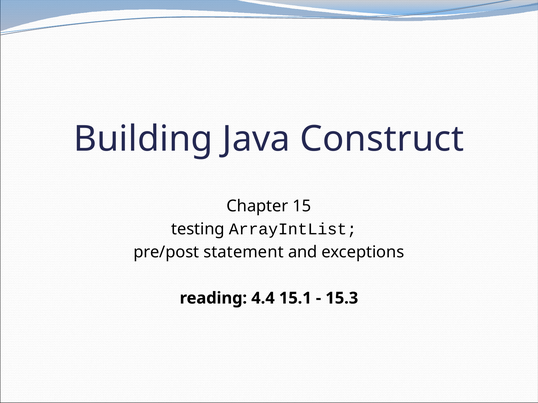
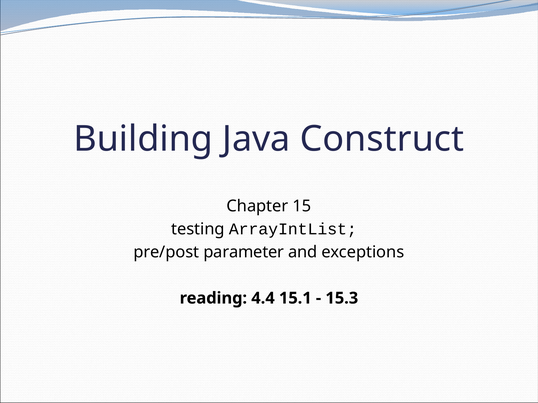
statement: statement -> parameter
